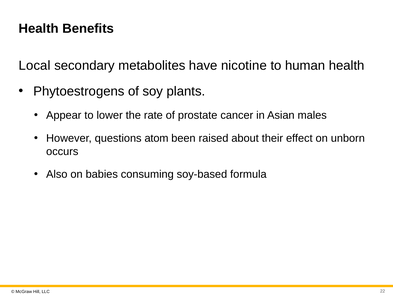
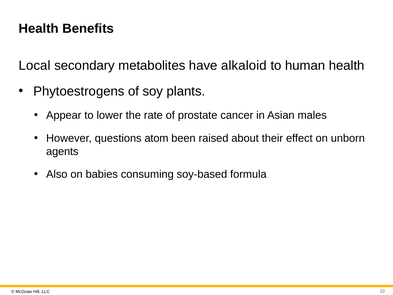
nicotine: nicotine -> alkaloid
occurs: occurs -> agents
